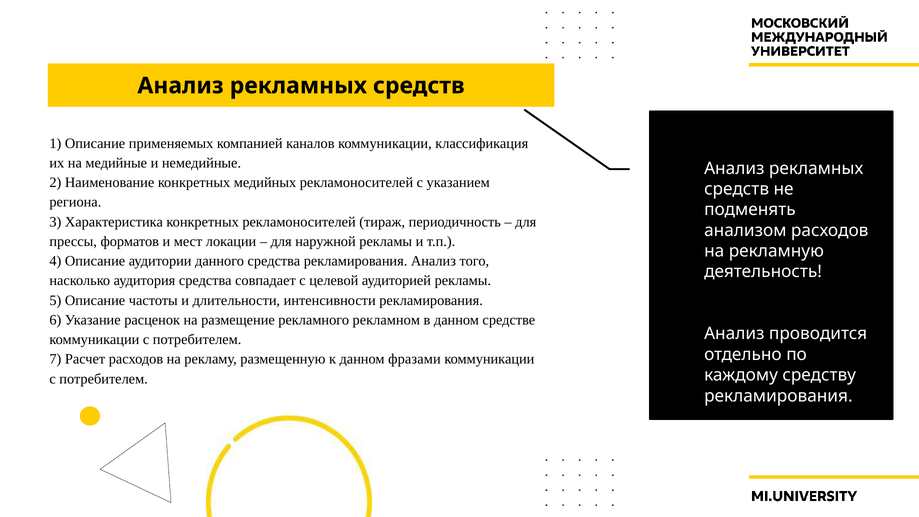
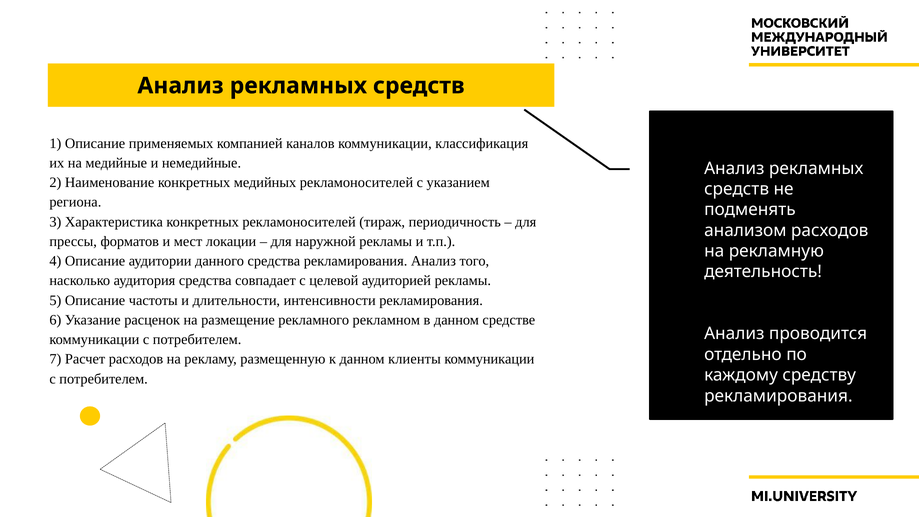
фразами: фразами -> клиенты
